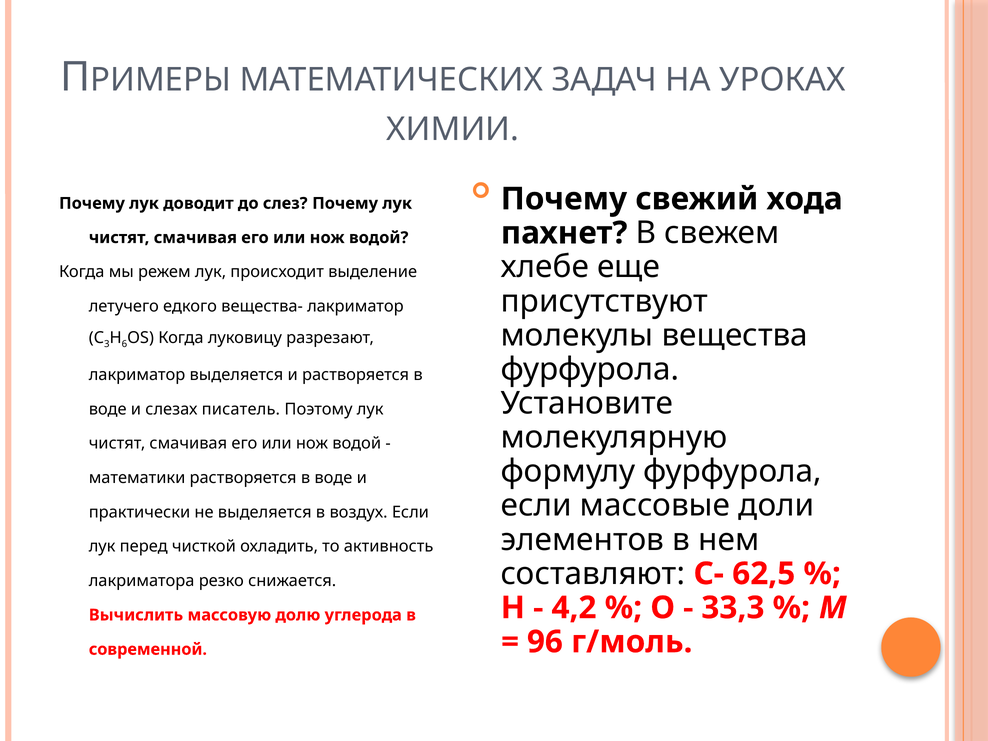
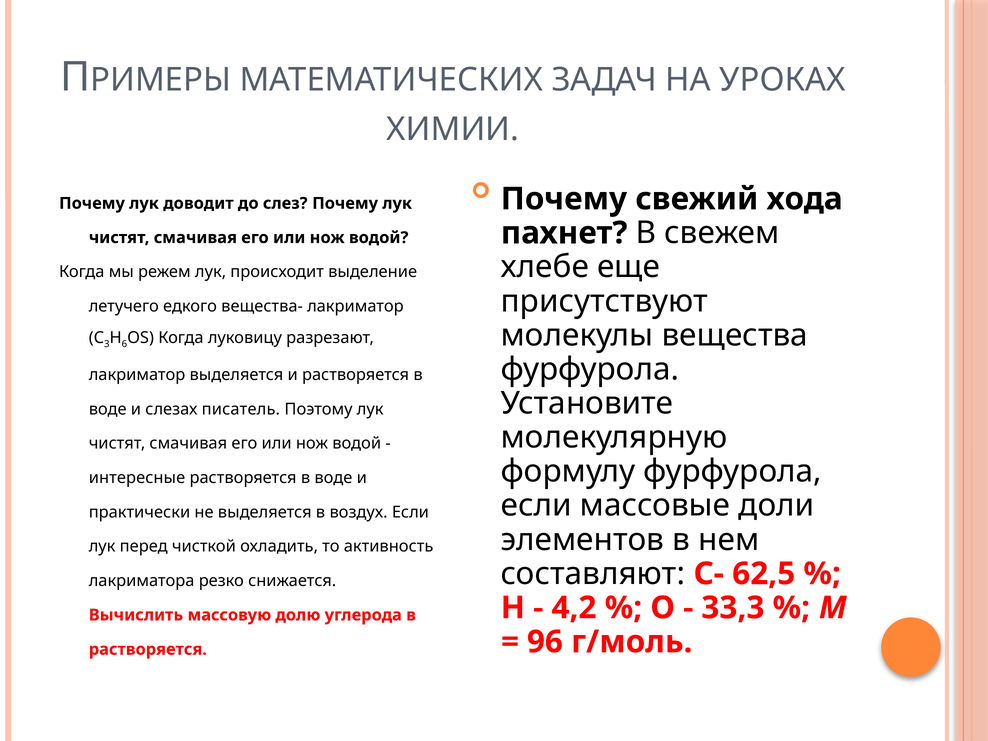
математики: математики -> интересные
современной at (148, 649): современной -> растворяется
